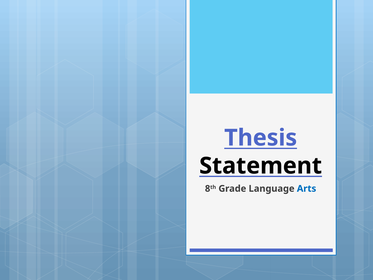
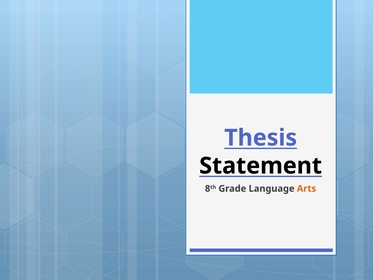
Arts colour: blue -> orange
